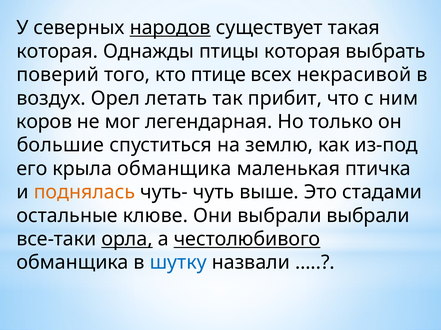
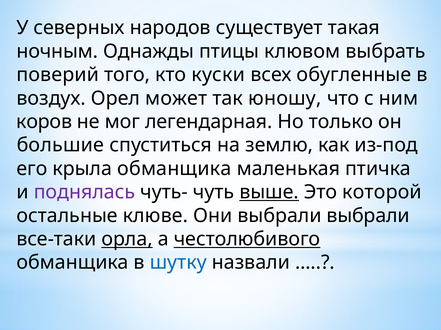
народов underline: present -> none
которая at (57, 51): которая -> ночным
птицы которая: которая -> клювом
птице: птице -> куски
некрасивой: некрасивой -> обугленные
летать: летать -> может
прибит: прибит -> юношу
поднялась colour: orange -> purple
выше underline: none -> present
стадами: стадами -> которой
